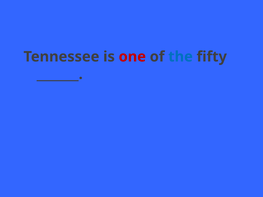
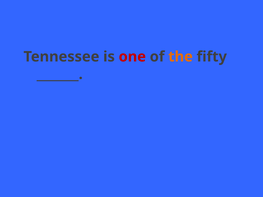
the colour: blue -> orange
